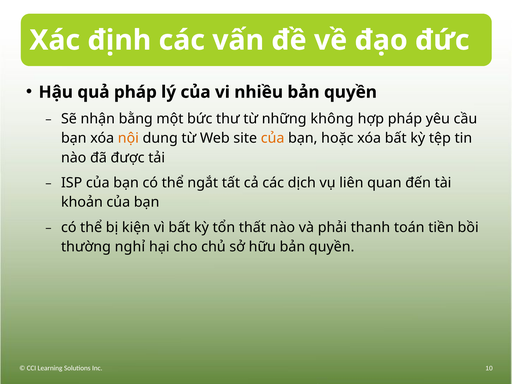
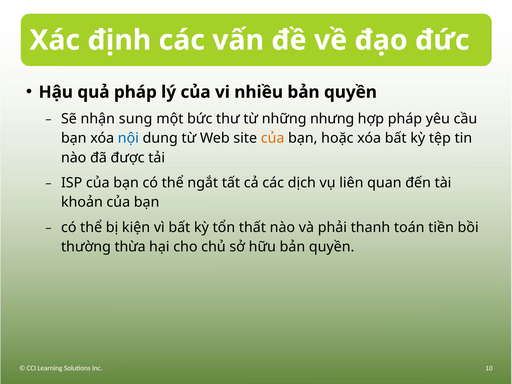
bằng: bằng -> sung
không: không -> nhưng
nội colour: orange -> blue
nghỉ: nghỉ -> thừa
